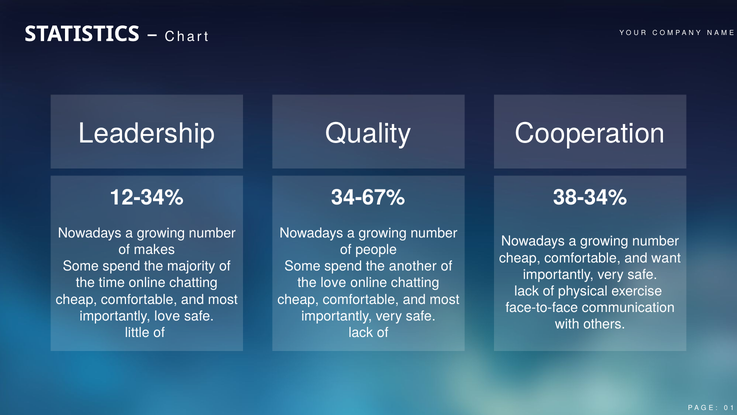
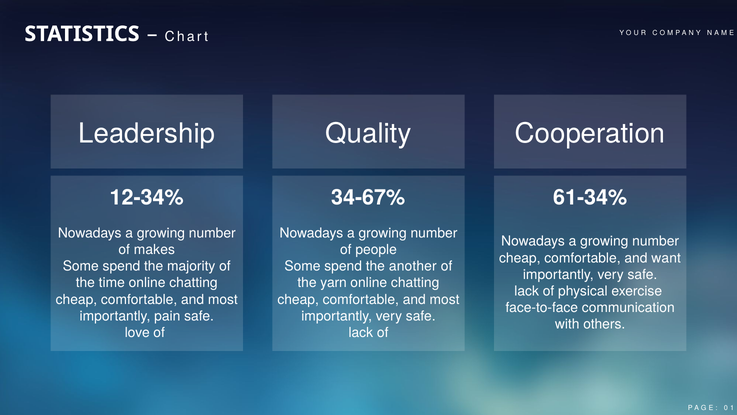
38-34%: 38-34% -> 61-34%
the love: love -> yarn
importantly love: love -> pain
little: little -> love
